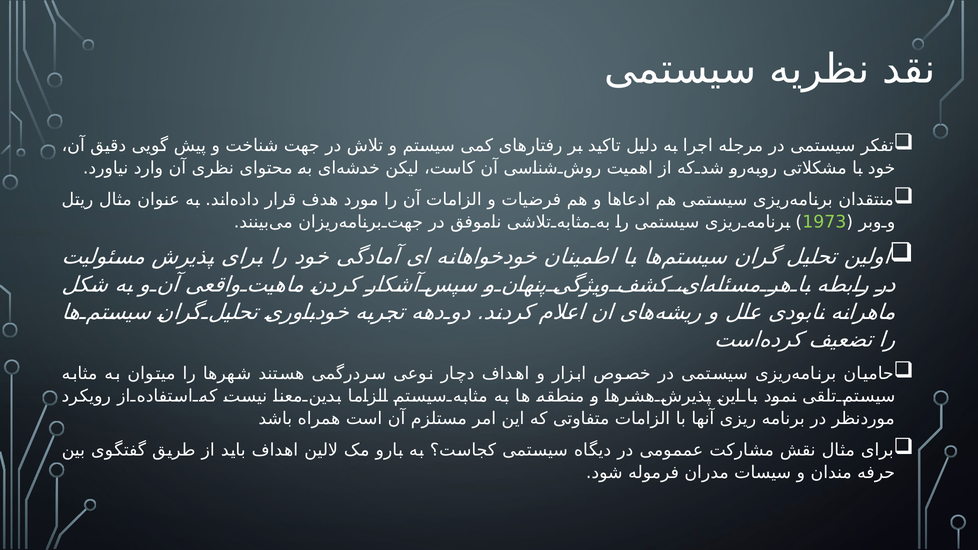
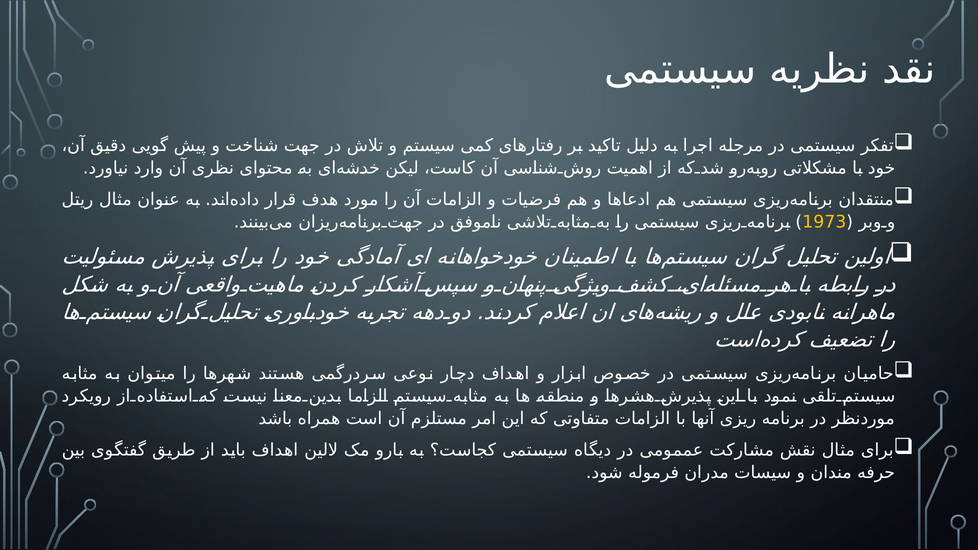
1973 colour: light green -> yellow
